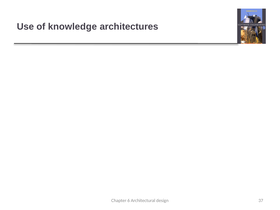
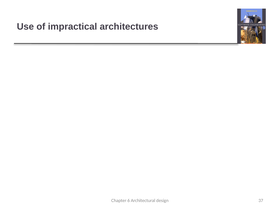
knowledge: knowledge -> impractical
